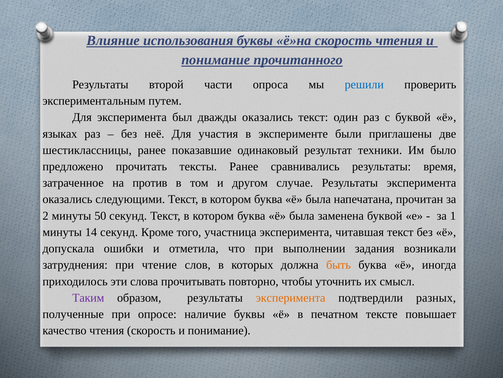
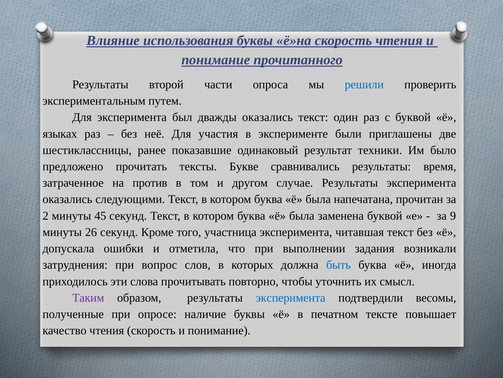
тексты Ранее: Ранее -> Букве
50: 50 -> 45
1: 1 -> 9
14: 14 -> 26
чтение: чтение -> вопрос
быть colour: orange -> blue
эксперимента at (291, 297) colour: orange -> blue
разных: разных -> весомы
